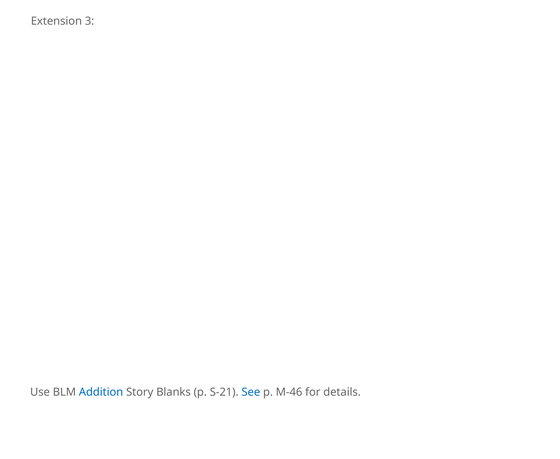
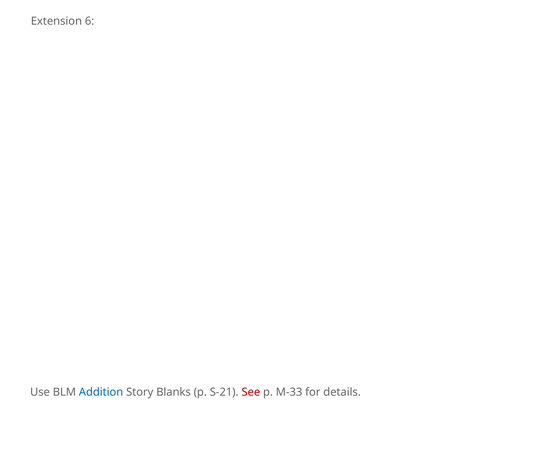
3: 3 -> 6
See colour: blue -> red
M-46: M-46 -> M-33
